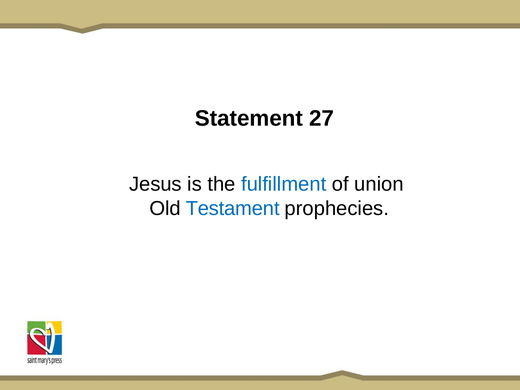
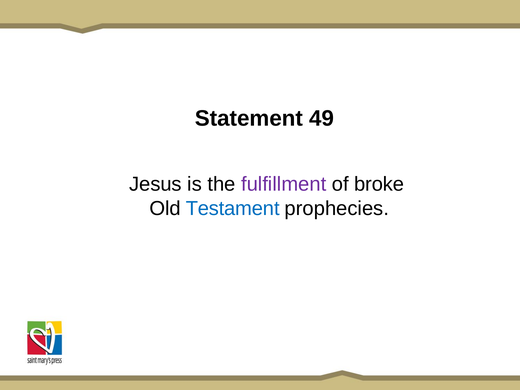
27: 27 -> 49
fulfillment colour: blue -> purple
union: union -> broke
